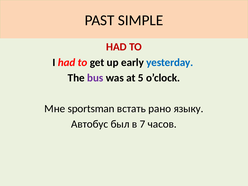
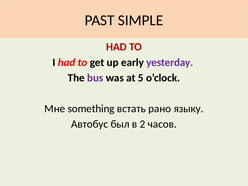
yesterday colour: blue -> purple
sportsman: sportsman -> something
7: 7 -> 2
